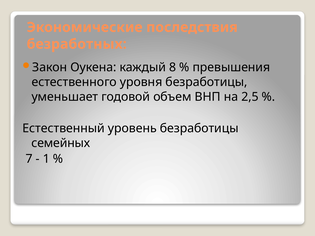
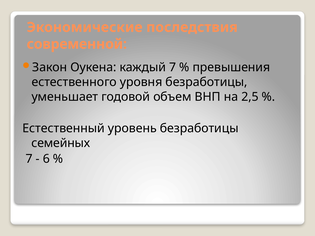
безработных: безработных -> современной
каждый 8: 8 -> 7
1: 1 -> 6
